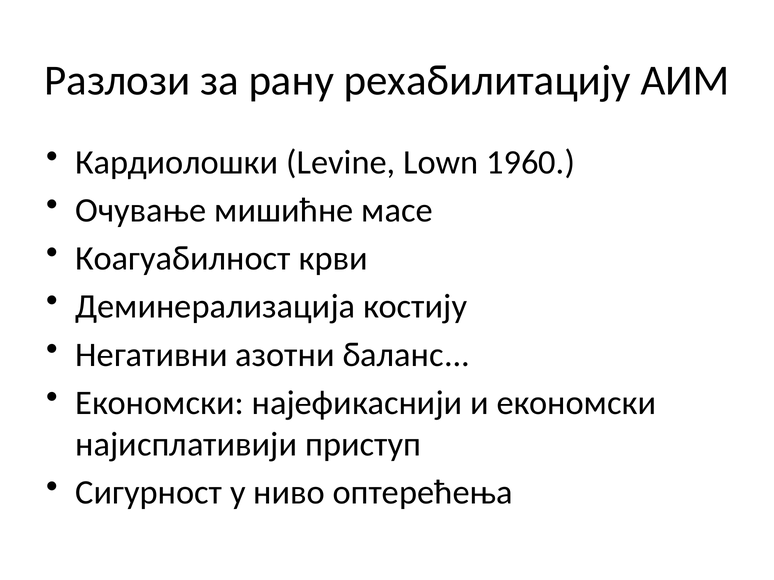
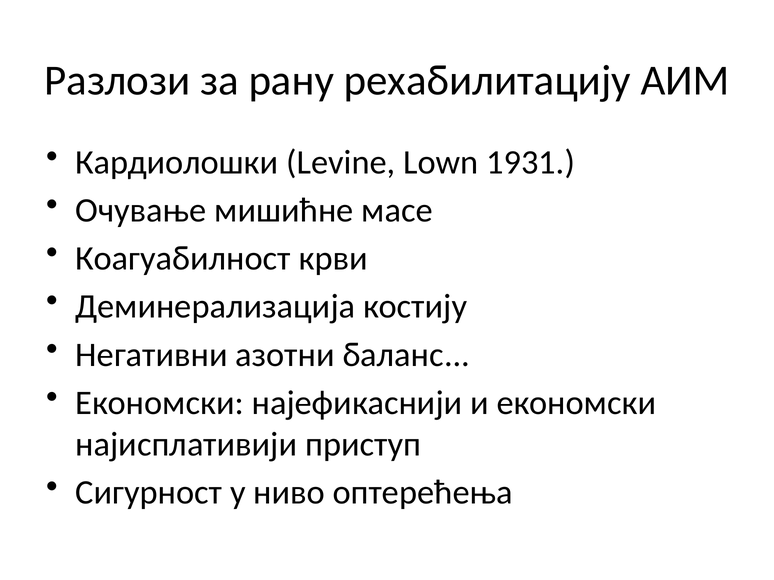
1960: 1960 -> 1931
